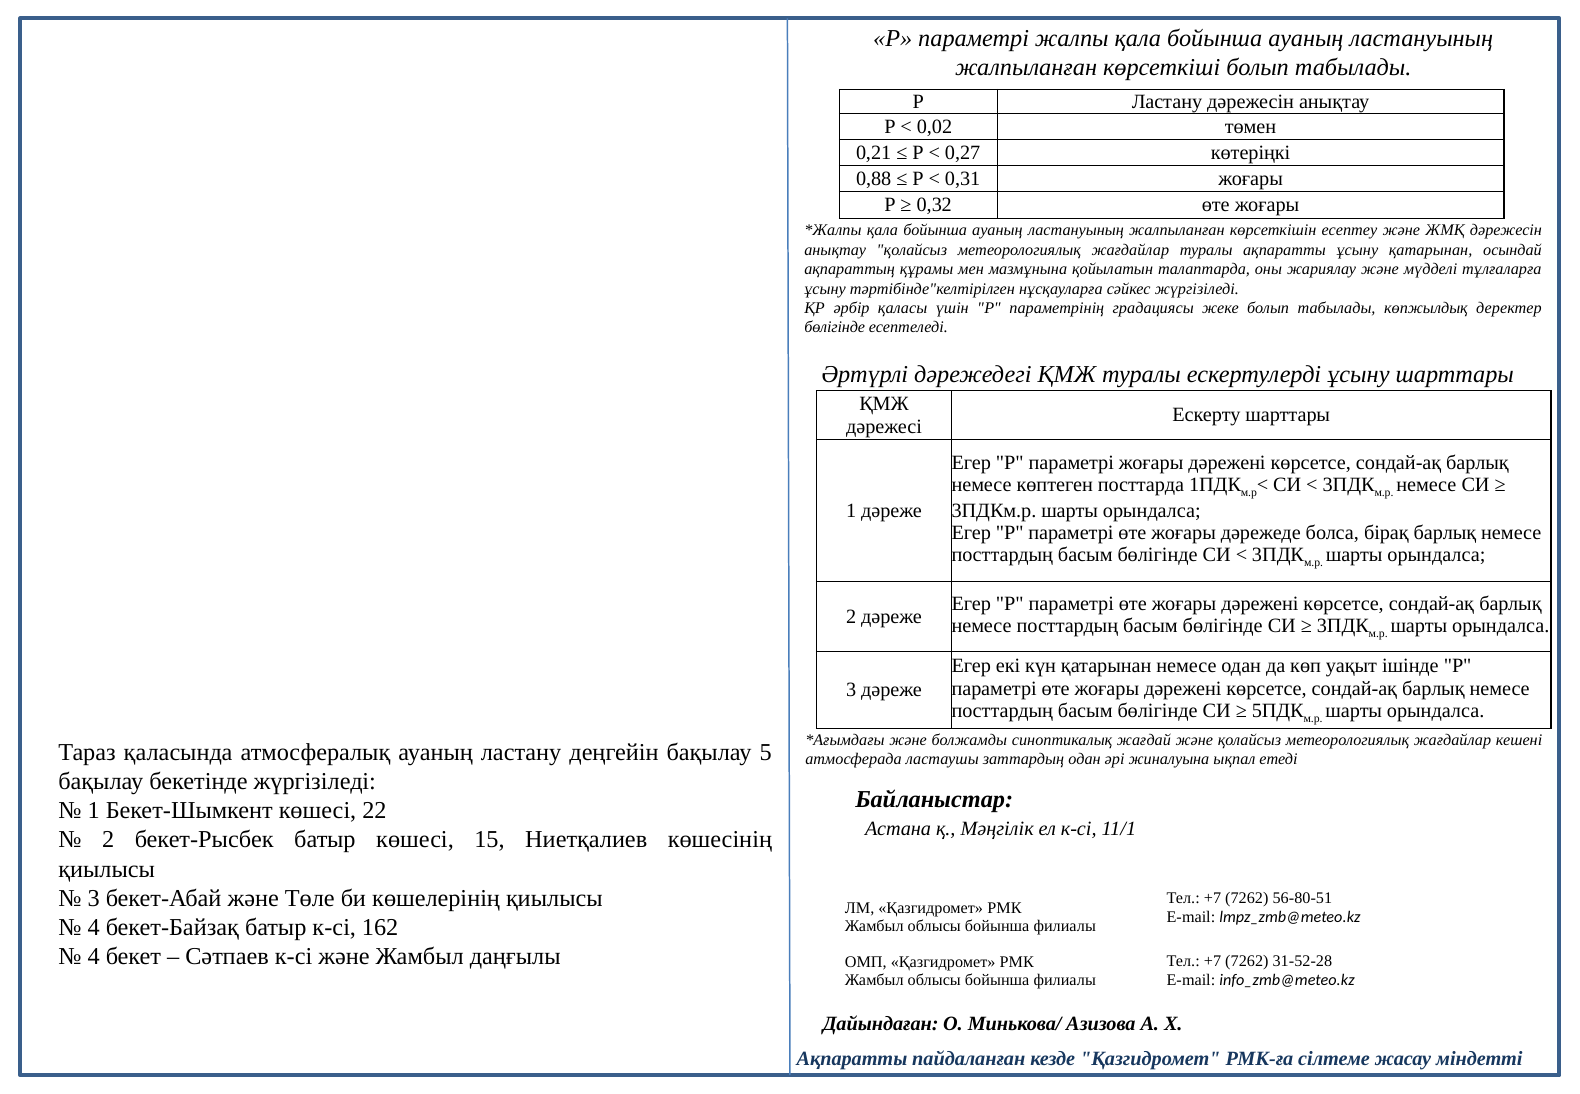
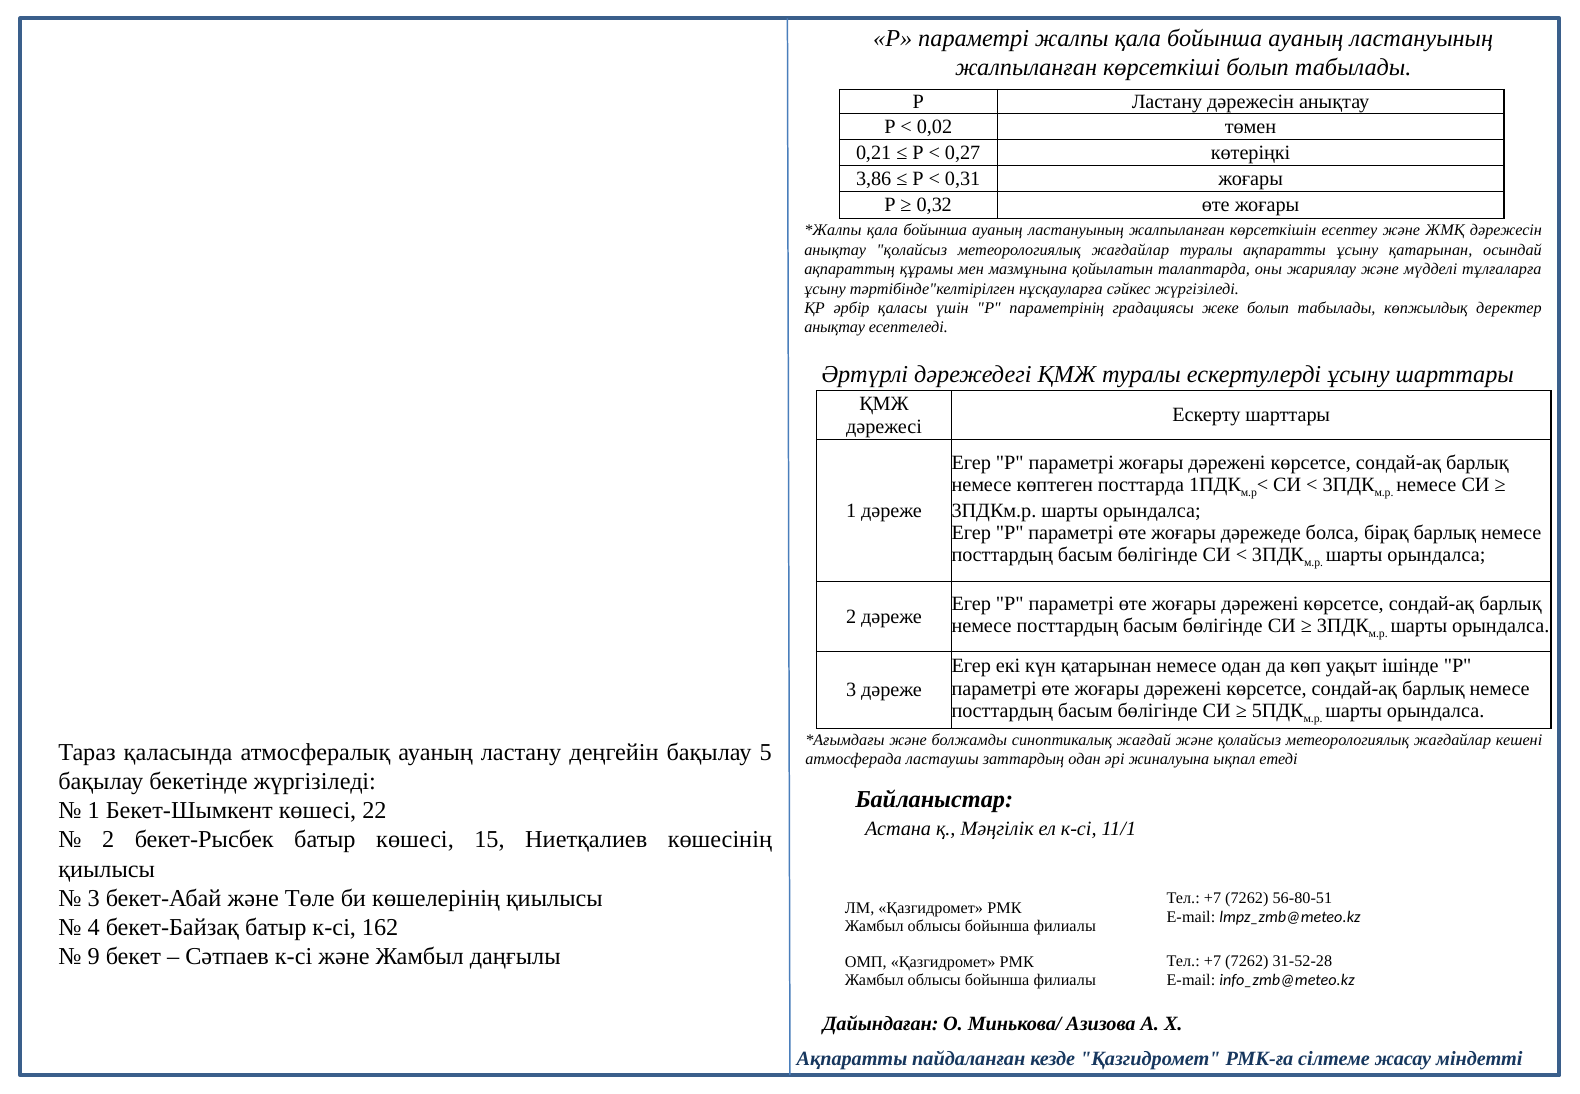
0,88: 0,88 -> 3,86
бөлігінде at (835, 327): бөлігінде -> анықтау
4 at (94, 956): 4 -> 9
